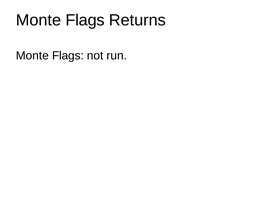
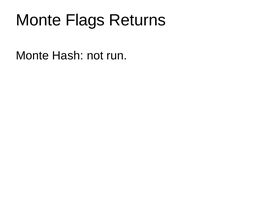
Flags at (68, 56): Flags -> Hash
